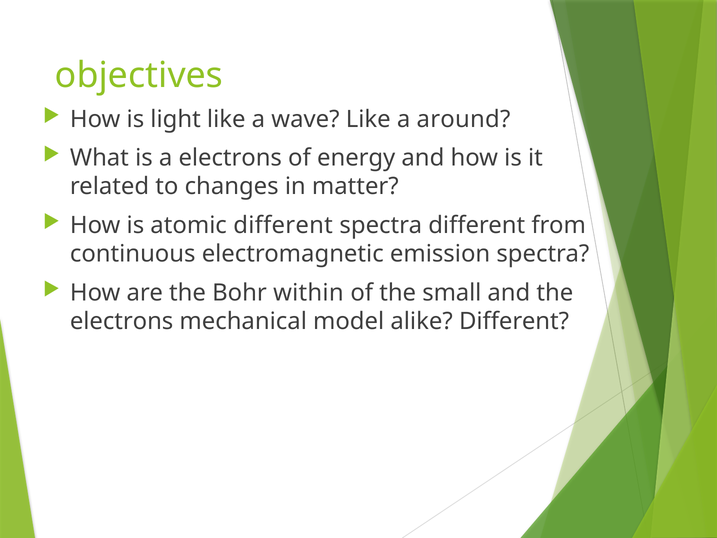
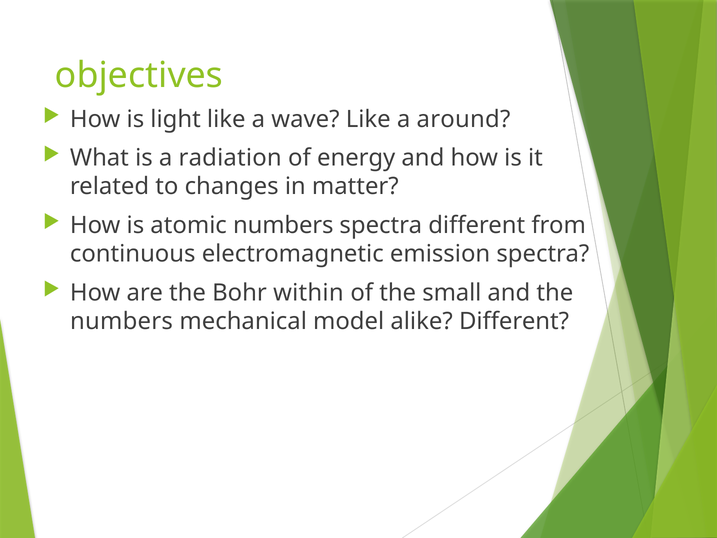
a electrons: electrons -> radiation
atomic different: different -> numbers
electrons at (122, 321): electrons -> numbers
